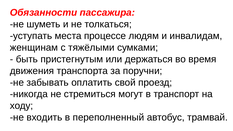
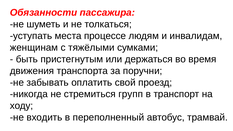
могут: могут -> групп
